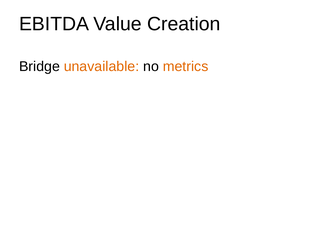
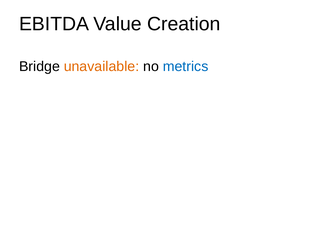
metrics colour: orange -> blue
